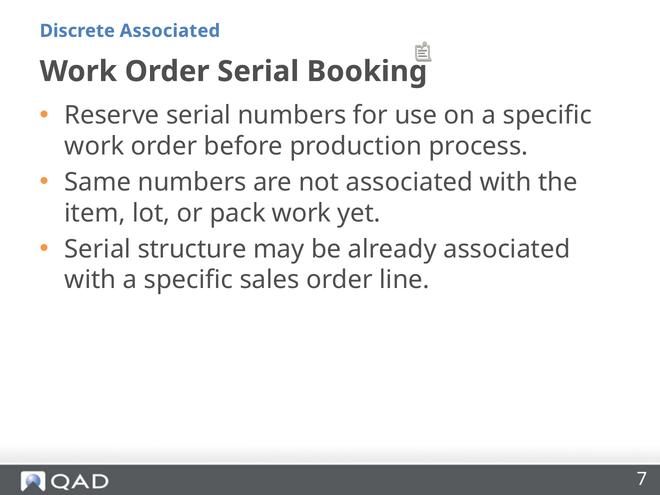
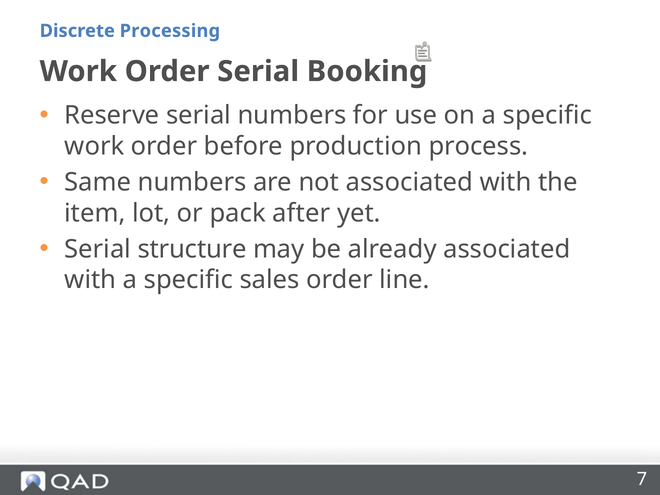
Discrete Associated: Associated -> Processing
pack work: work -> after
